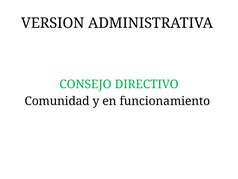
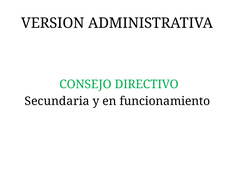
Comunidad: Comunidad -> Secundaria
